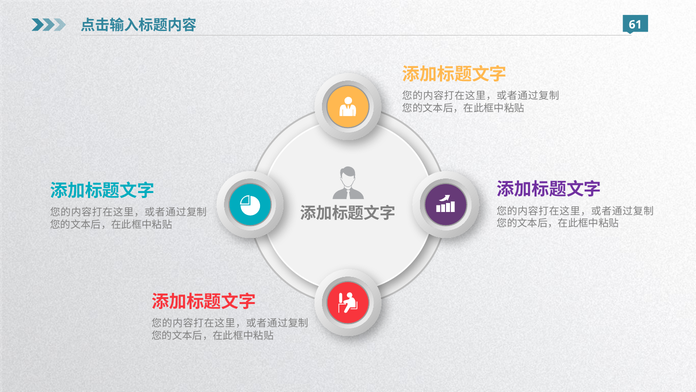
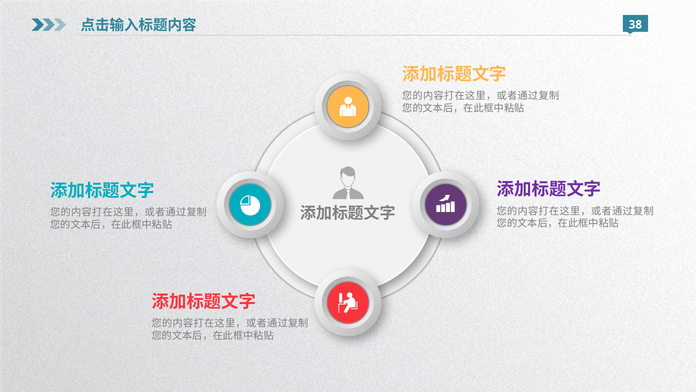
61: 61 -> 38
